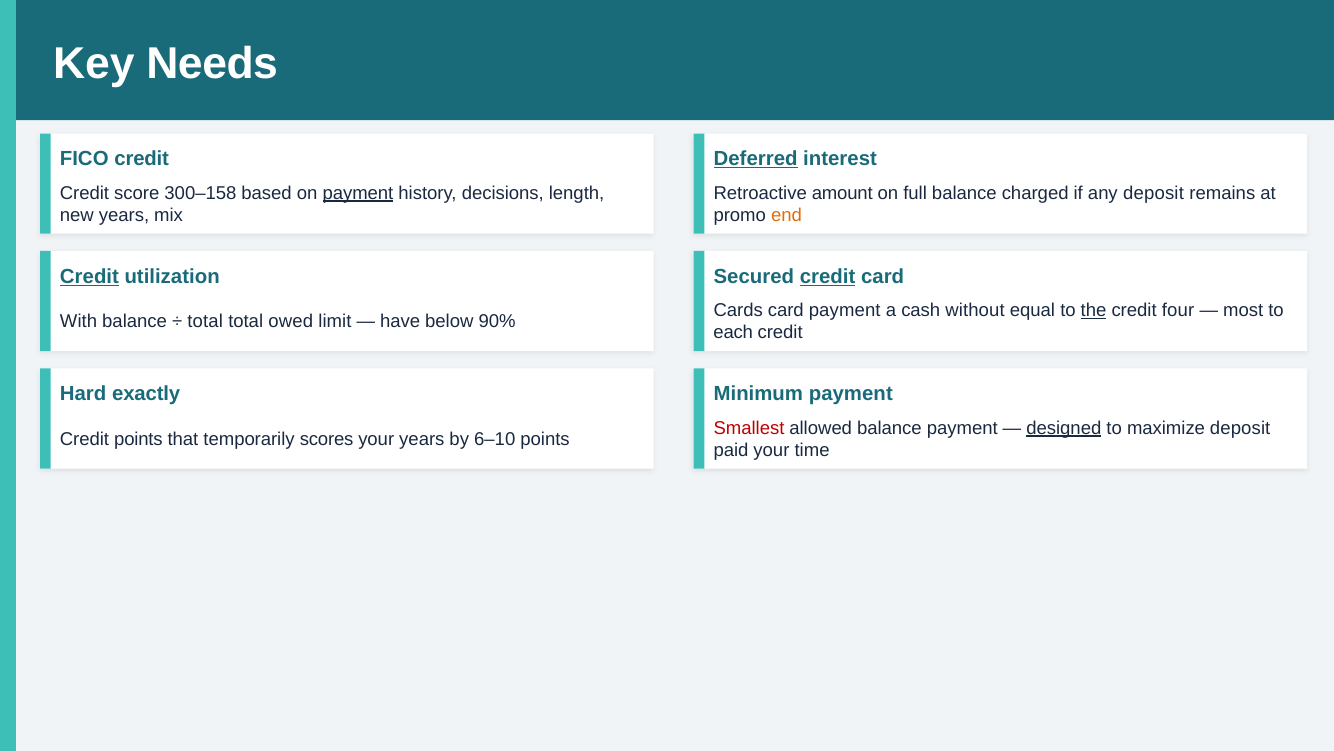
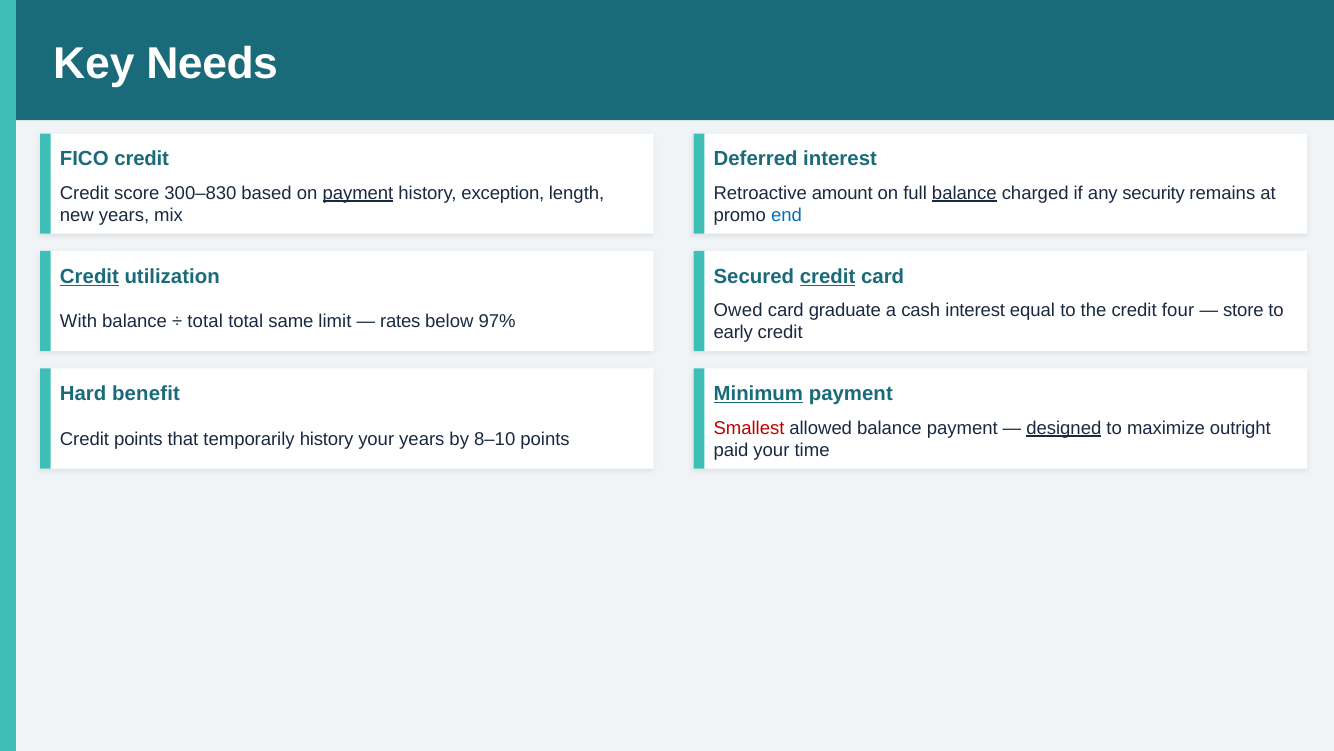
Deferred underline: present -> none
300–158: 300–158 -> 300–830
decisions: decisions -> exception
balance at (964, 193) underline: none -> present
any deposit: deposit -> security
end colour: orange -> blue
Cards: Cards -> Owed
card payment: payment -> graduate
cash without: without -> interest
the underline: present -> none
most: most -> store
owed: owed -> same
have: have -> rates
90%: 90% -> 97%
each: each -> early
exactly: exactly -> benefit
Minimum underline: none -> present
maximize deposit: deposit -> outright
temporarily scores: scores -> history
6–10: 6–10 -> 8–10
